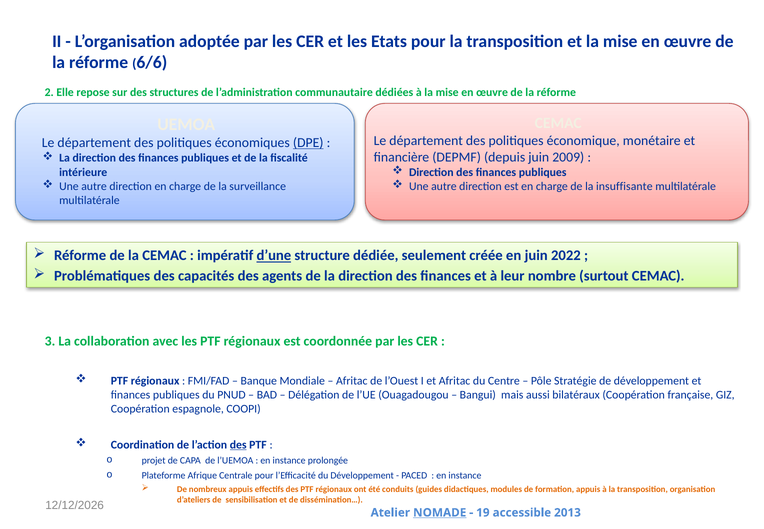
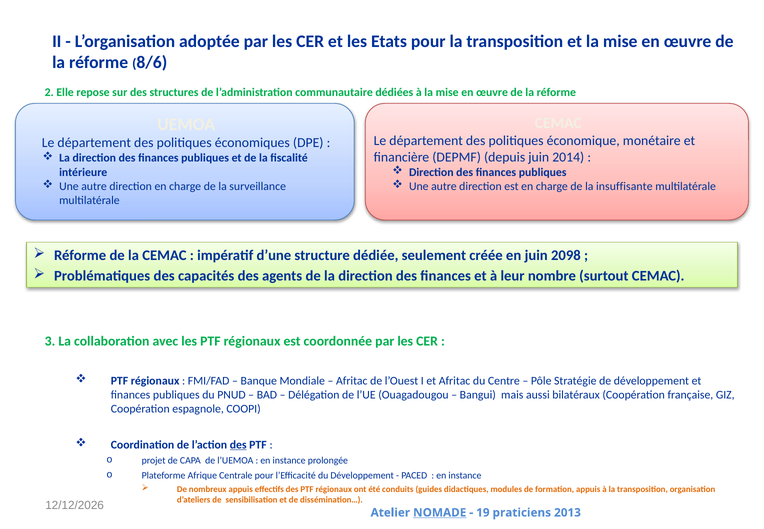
6/6: 6/6 -> 8/6
DPE underline: present -> none
2009: 2009 -> 2014
d’une underline: present -> none
2022: 2022 -> 2098
accessible: accessible -> praticiens
